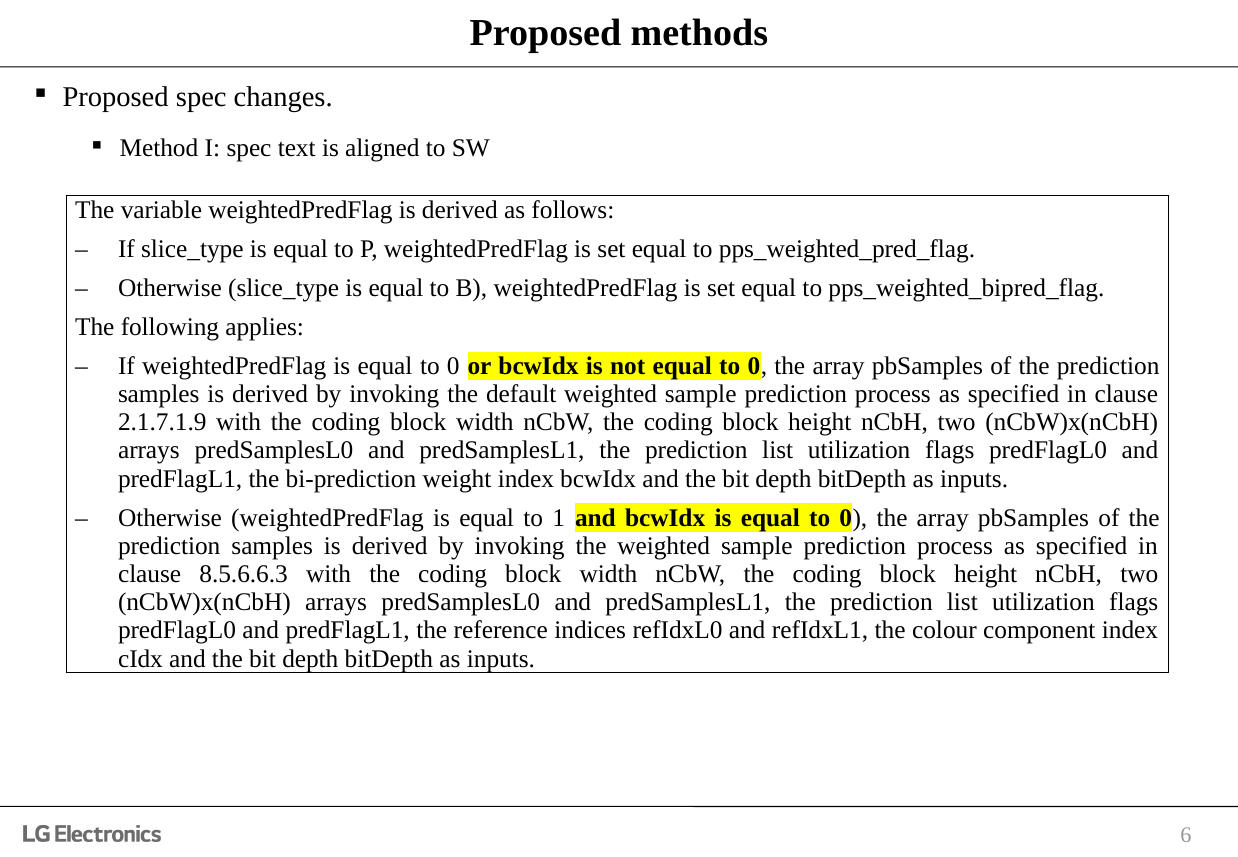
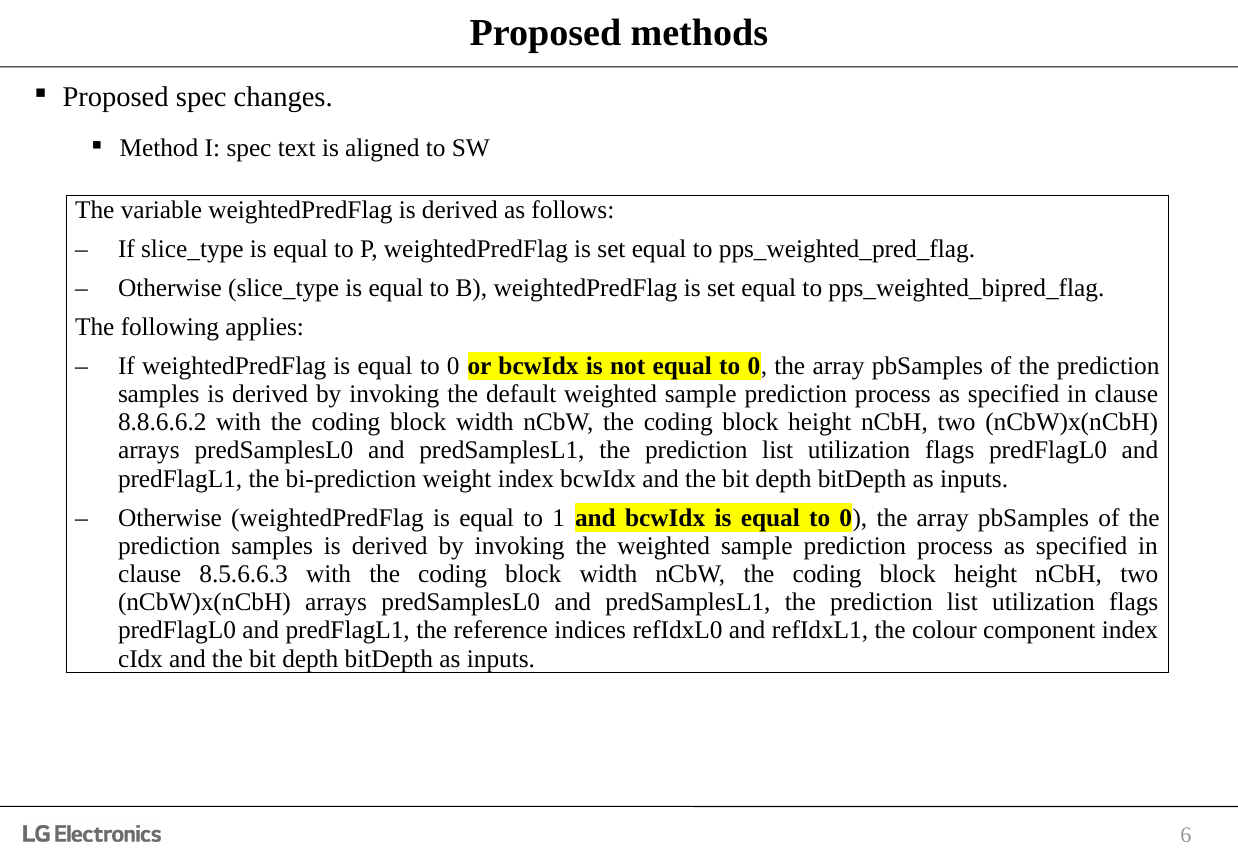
2.1.7.1.9: 2.1.7.1.9 -> 8.8.6.6.2
